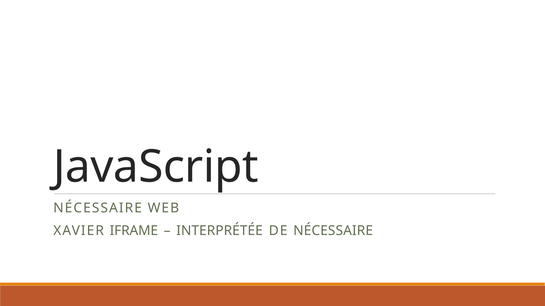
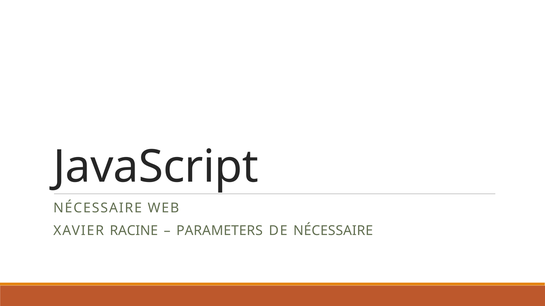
IFRAME: IFRAME -> RACINE
INTERPRÉTÉE: INTERPRÉTÉE -> PARAMETERS
